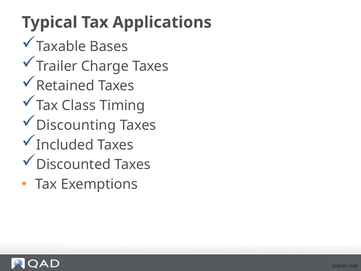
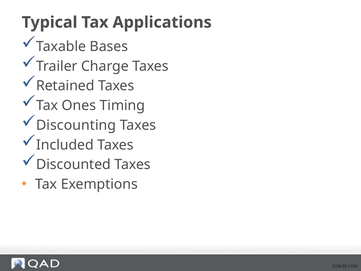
Class: Class -> Ones
